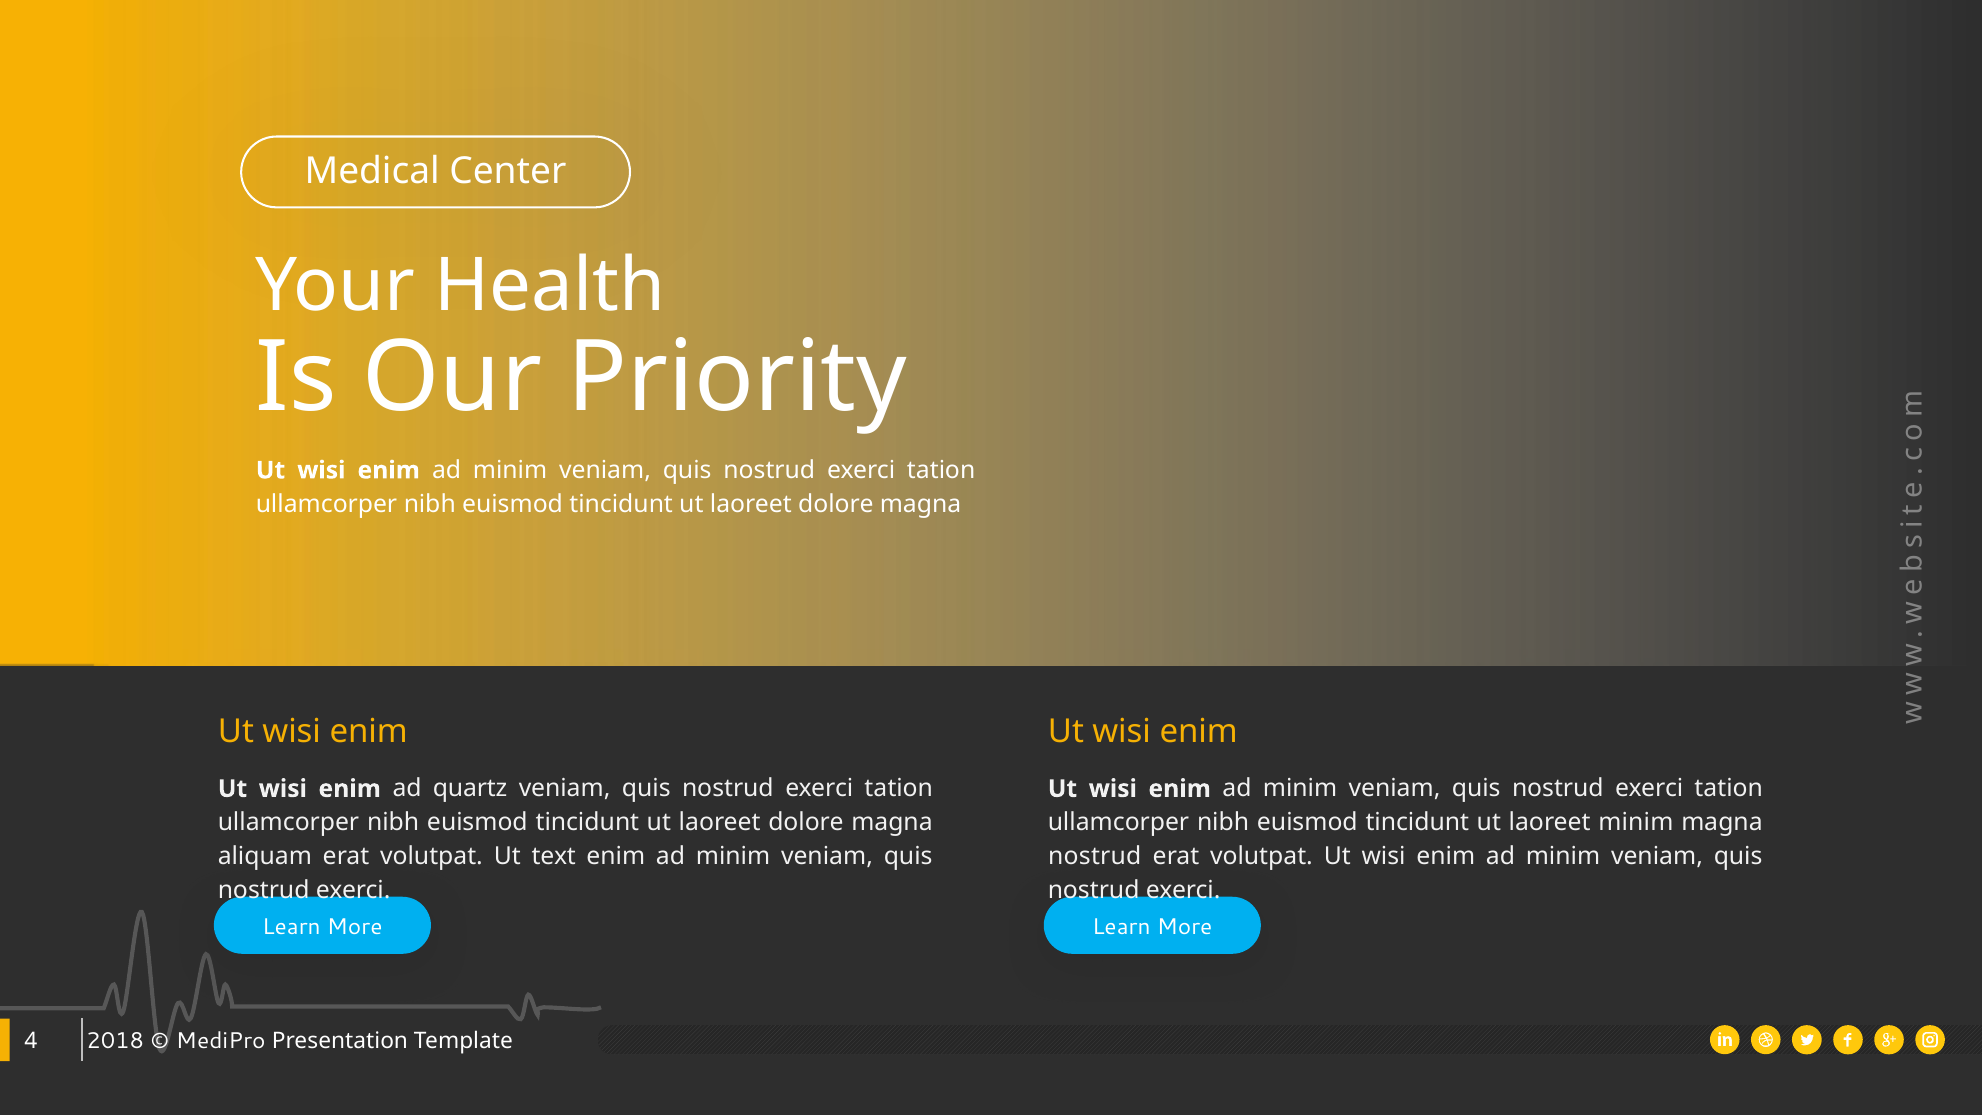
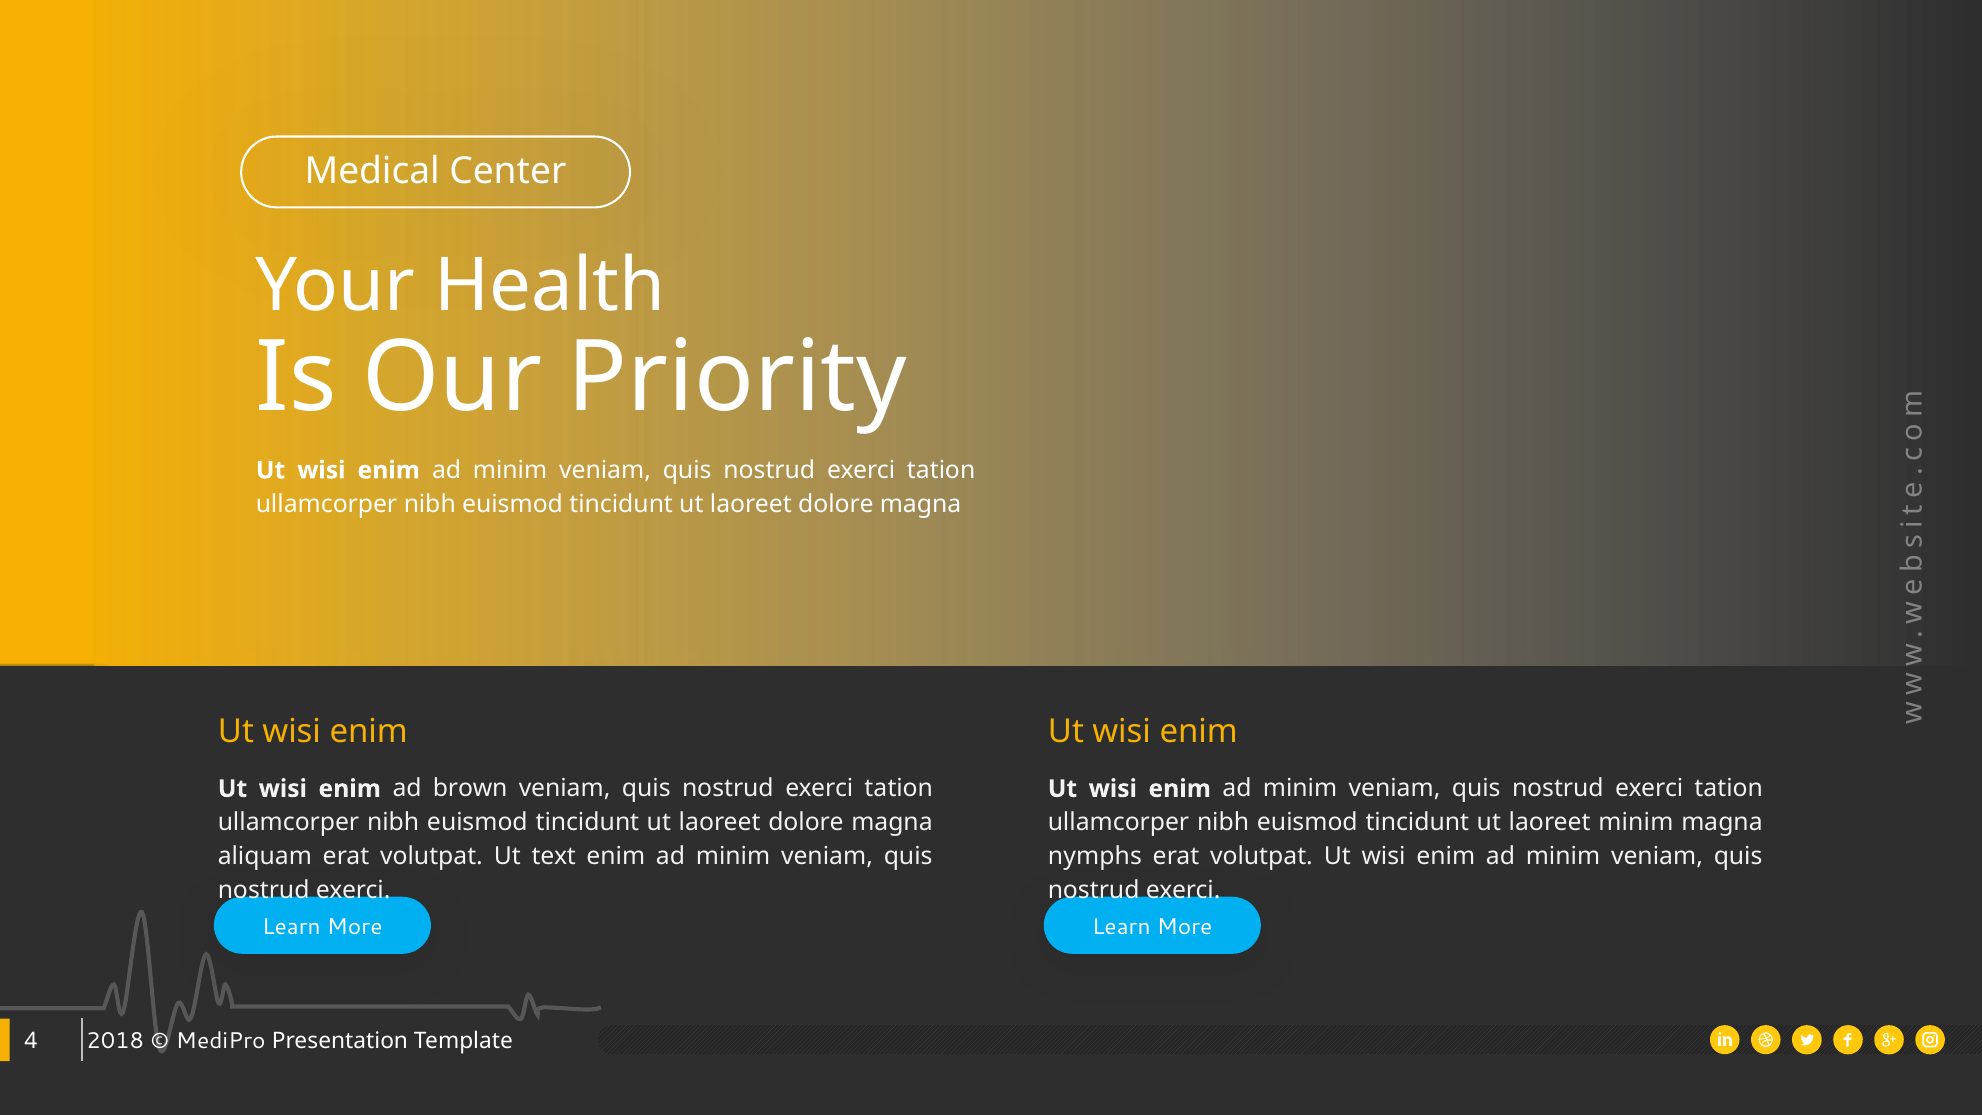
quartz: quartz -> brown
nostrud at (1095, 856): nostrud -> nymphs
